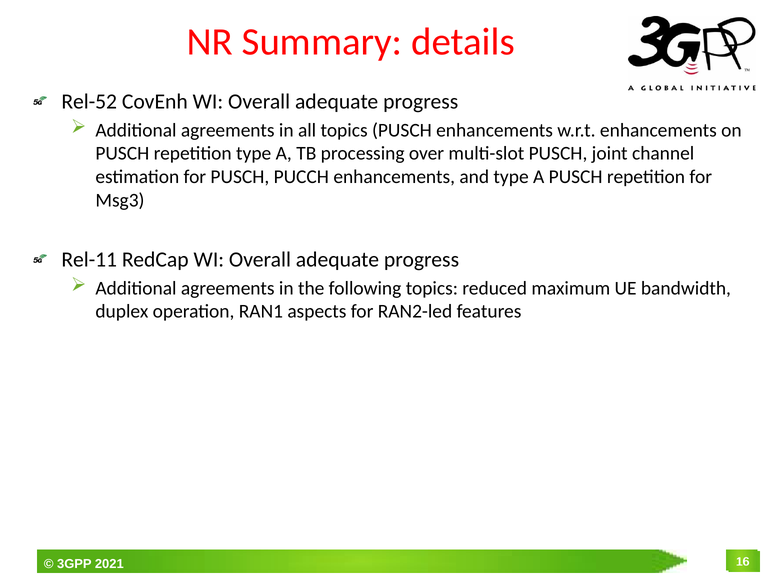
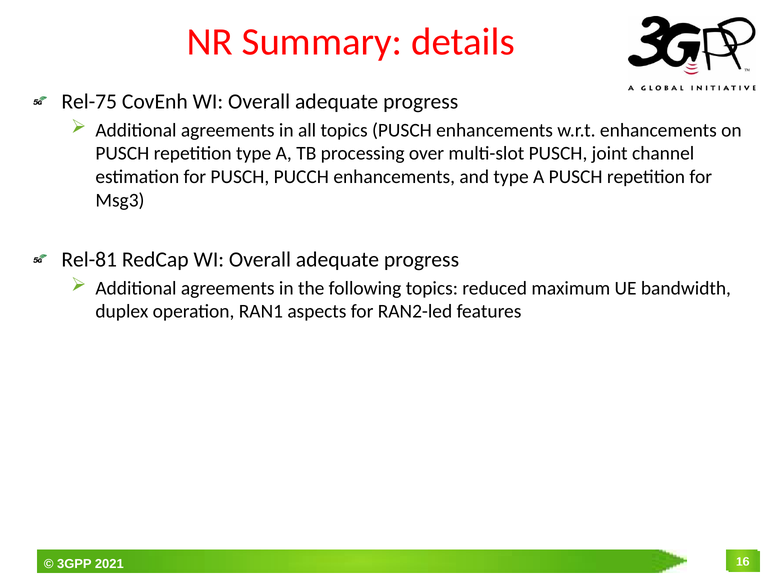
Rel-52: Rel-52 -> Rel-75
Rel-11: Rel-11 -> Rel-81
